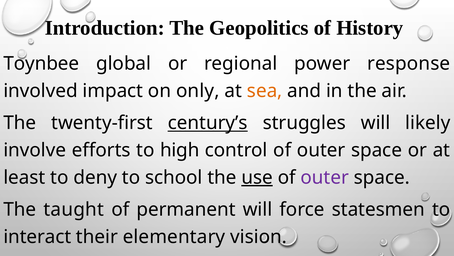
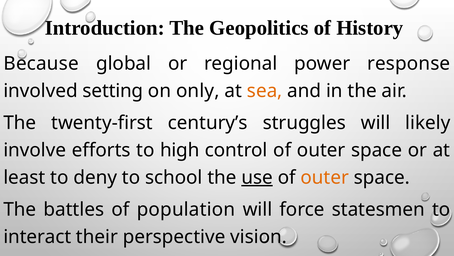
Toynbee: Toynbee -> Because
impact: impact -> setting
century’s underline: present -> none
outer at (325, 177) colour: purple -> orange
taught: taught -> battles
permanent: permanent -> population
elementary: elementary -> perspective
